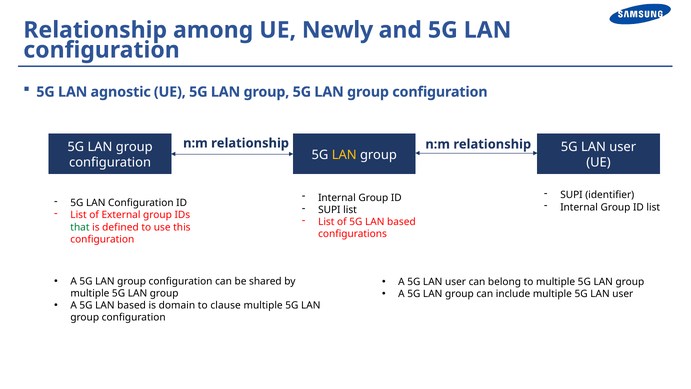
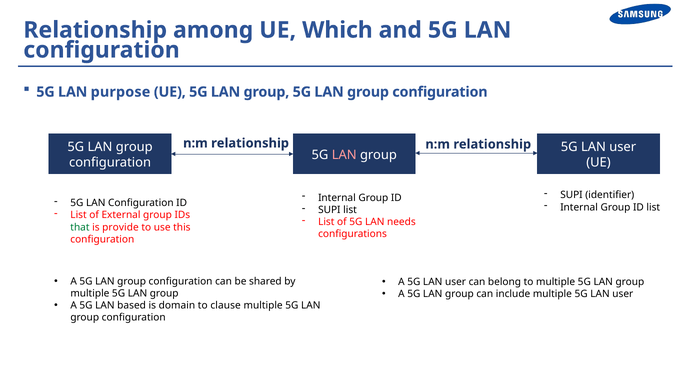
UE Newly: Newly -> Which
agnostic: agnostic -> purpose
LAN at (344, 155) colour: yellow -> pink
of 5G LAN based: based -> needs
defined: defined -> provide
